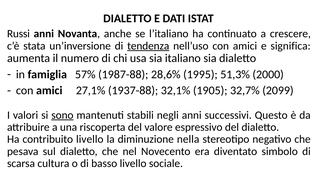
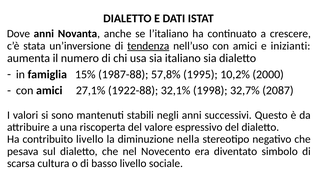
Russi: Russi -> Dove
significa: significa -> inizianti
57%: 57% -> 15%
28,6%: 28,6% -> 57,8%
51,3%: 51,3% -> 10,2%
1937-88: 1937-88 -> 1922-88
1905: 1905 -> 1998
2099: 2099 -> 2087
sono underline: present -> none
